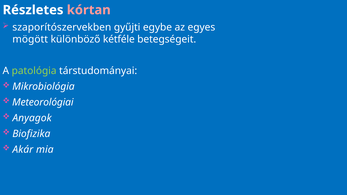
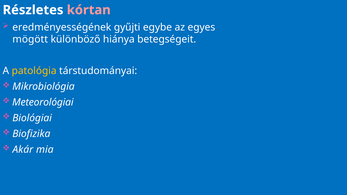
szaporítószervekben: szaporítószervekben -> eredményességének
kétféle: kétféle -> hiánya
patológia colour: light green -> yellow
Anyagok: Anyagok -> Biológiai
